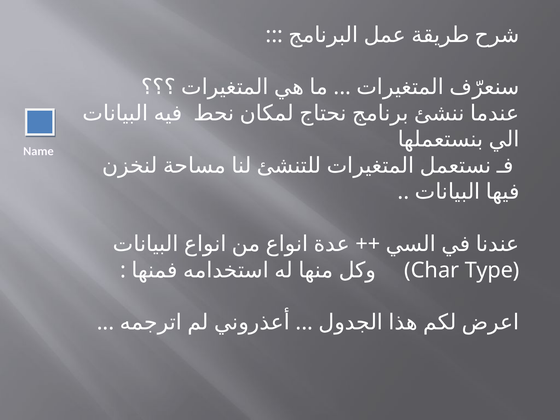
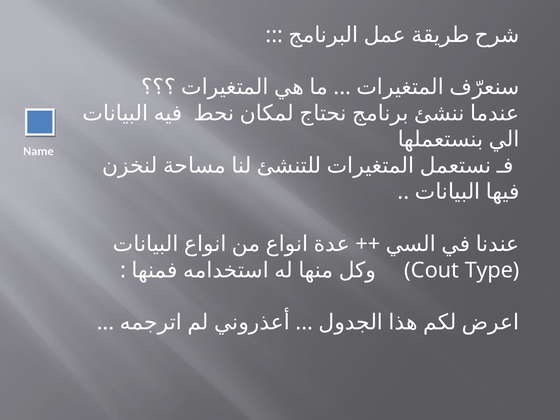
Char: Char -> Cout
